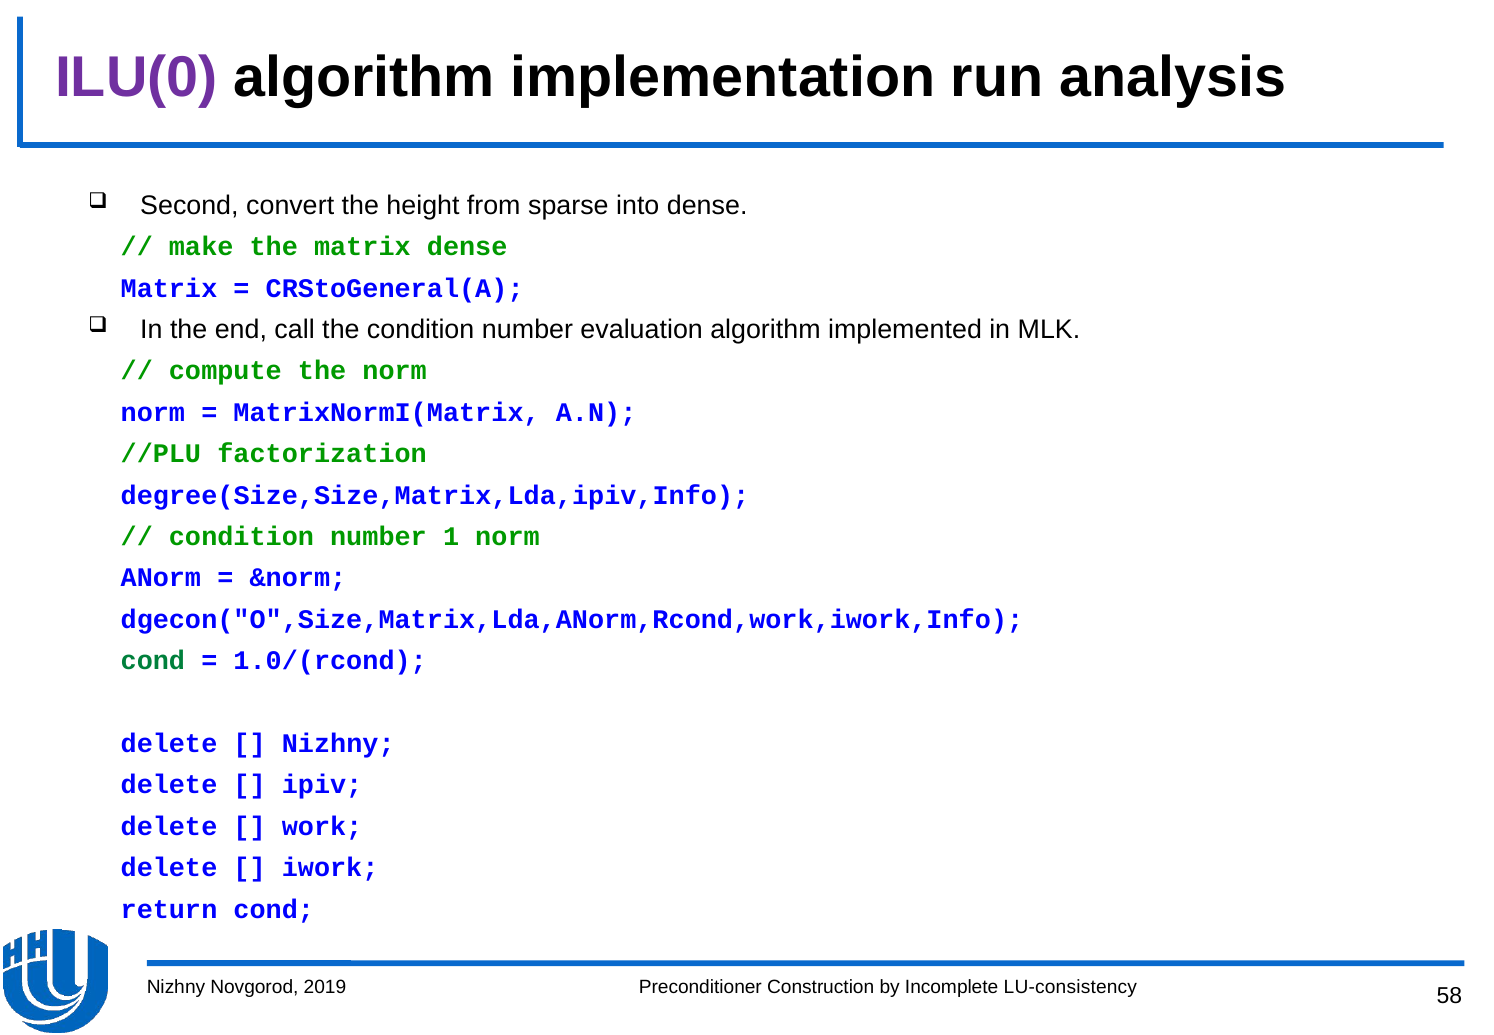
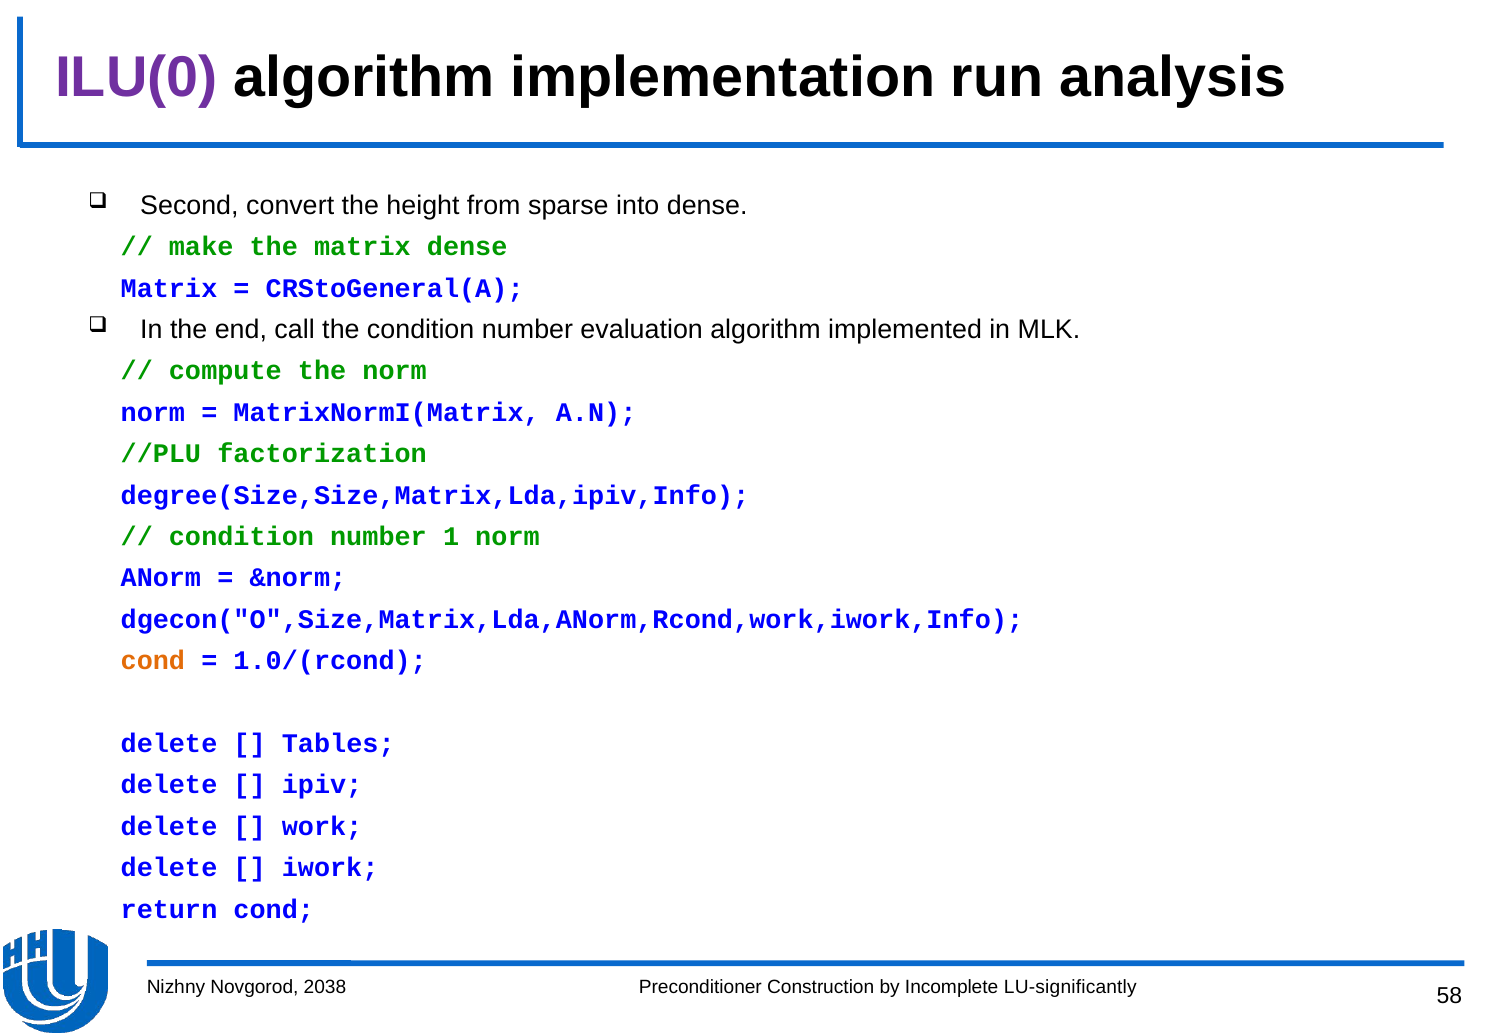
cond at (153, 660) colour: green -> orange
Nizhny at (338, 743): Nizhny -> Tables
2019: 2019 -> 2038
LU-consistency: LU-consistency -> LU-significantly
